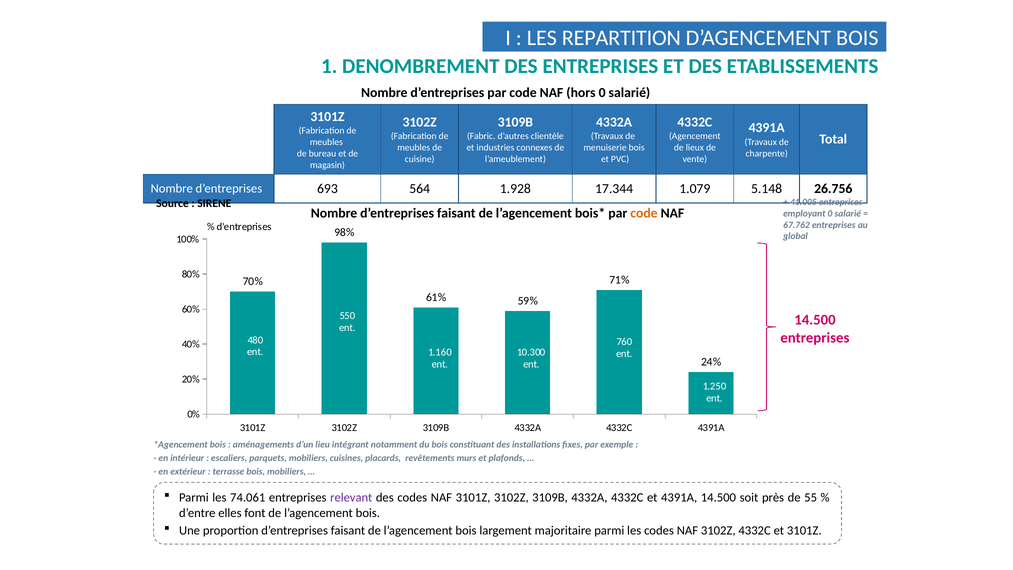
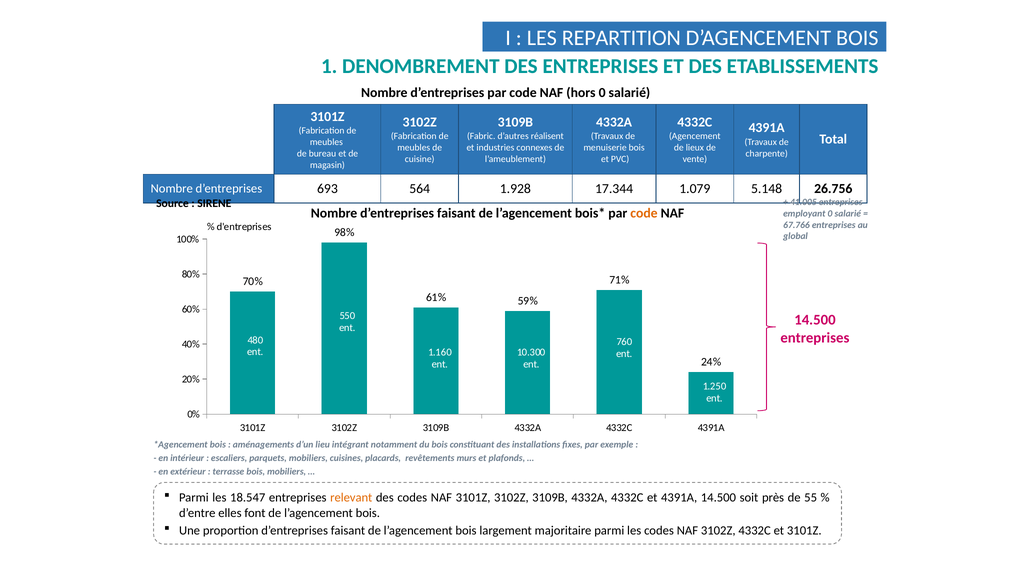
clientèle: clientèle -> réalisent
67.762: 67.762 -> 67.766
74.061: 74.061 -> 18.547
relevant colour: purple -> orange
